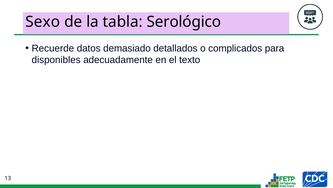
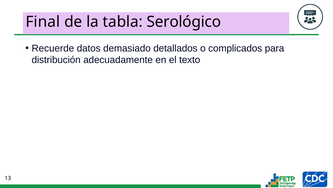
Sexo: Sexo -> Final
disponibles: disponibles -> distribución
